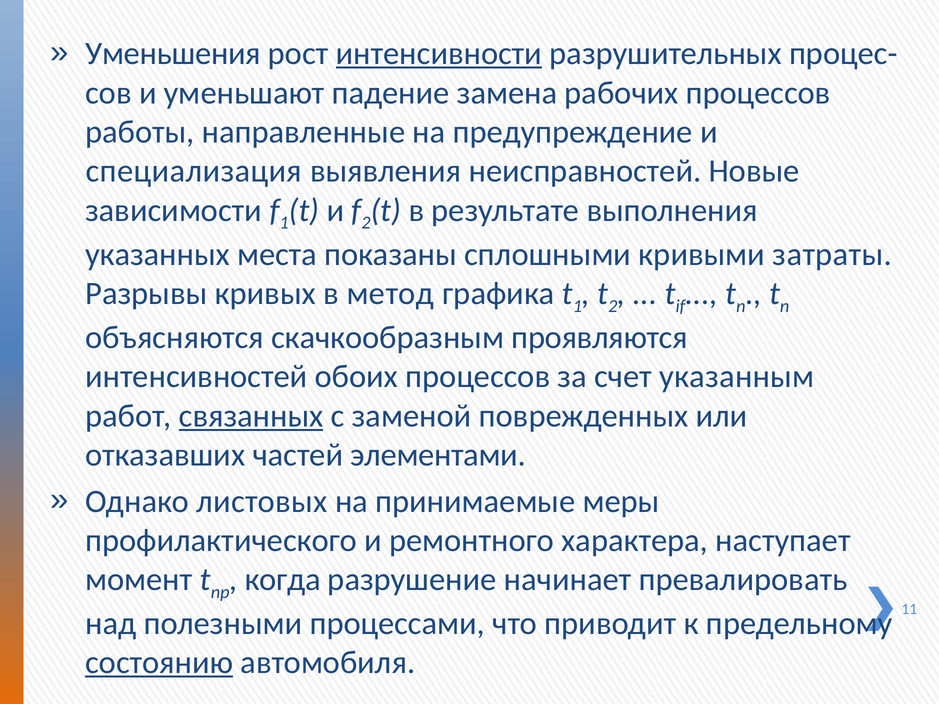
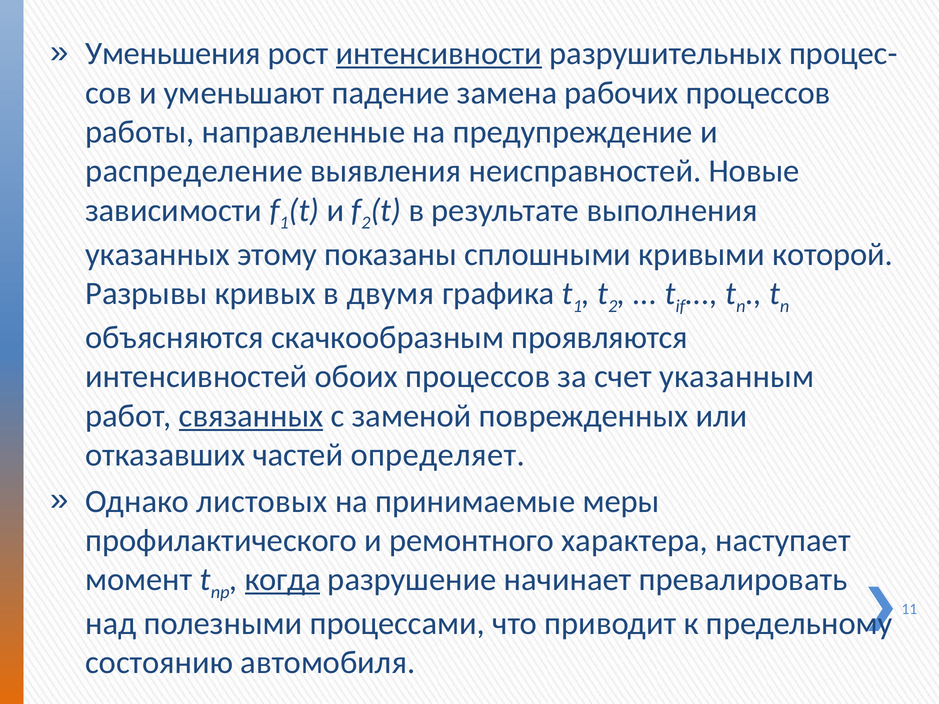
специализация: специализация -> распределение
места: места -> этому
затраты: затраты -> которой
метод: метод -> двумя
элементами: элементами -> определяет
когда underline: none -> present
состоянию underline: present -> none
